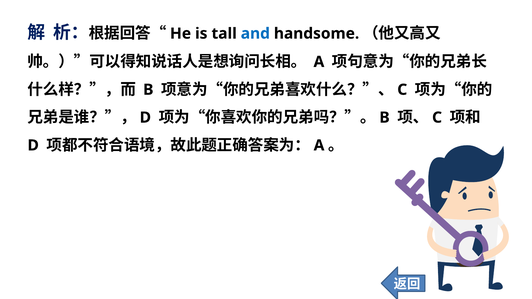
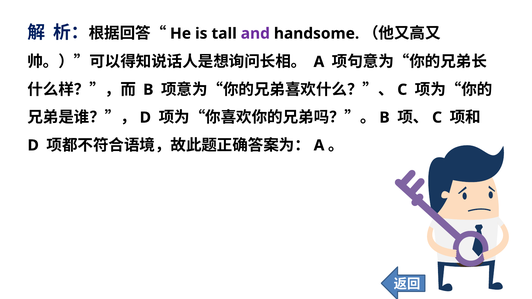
and colour: blue -> purple
